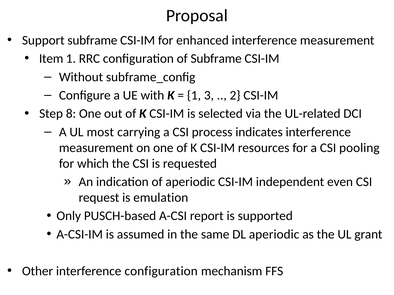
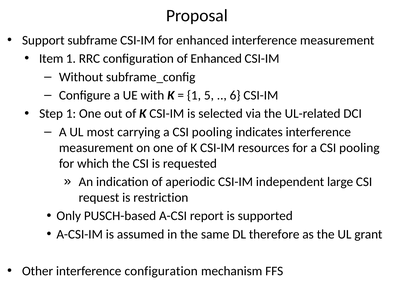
of Subframe: Subframe -> Enhanced
3: 3 -> 5
2: 2 -> 6
Step 8: 8 -> 1
carrying a CSI process: process -> pooling
even: even -> large
emulation: emulation -> restriction
DL aperiodic: aperiodic -> therefore
